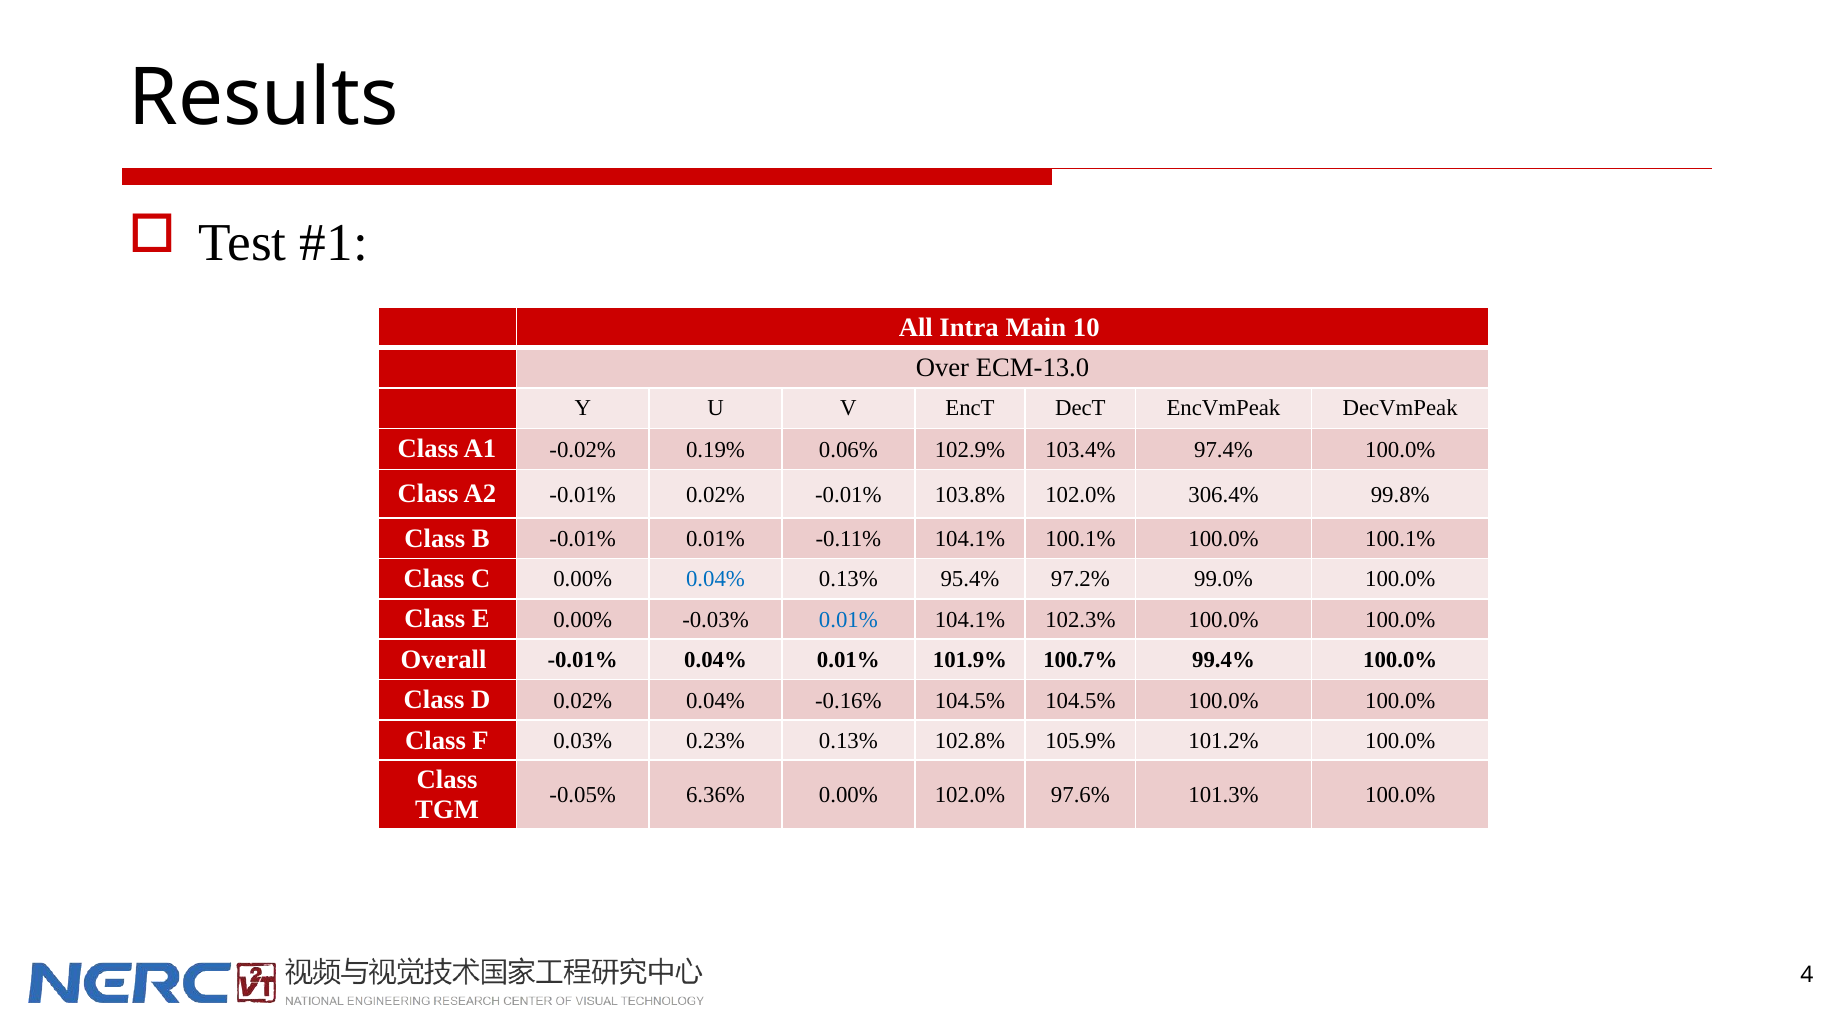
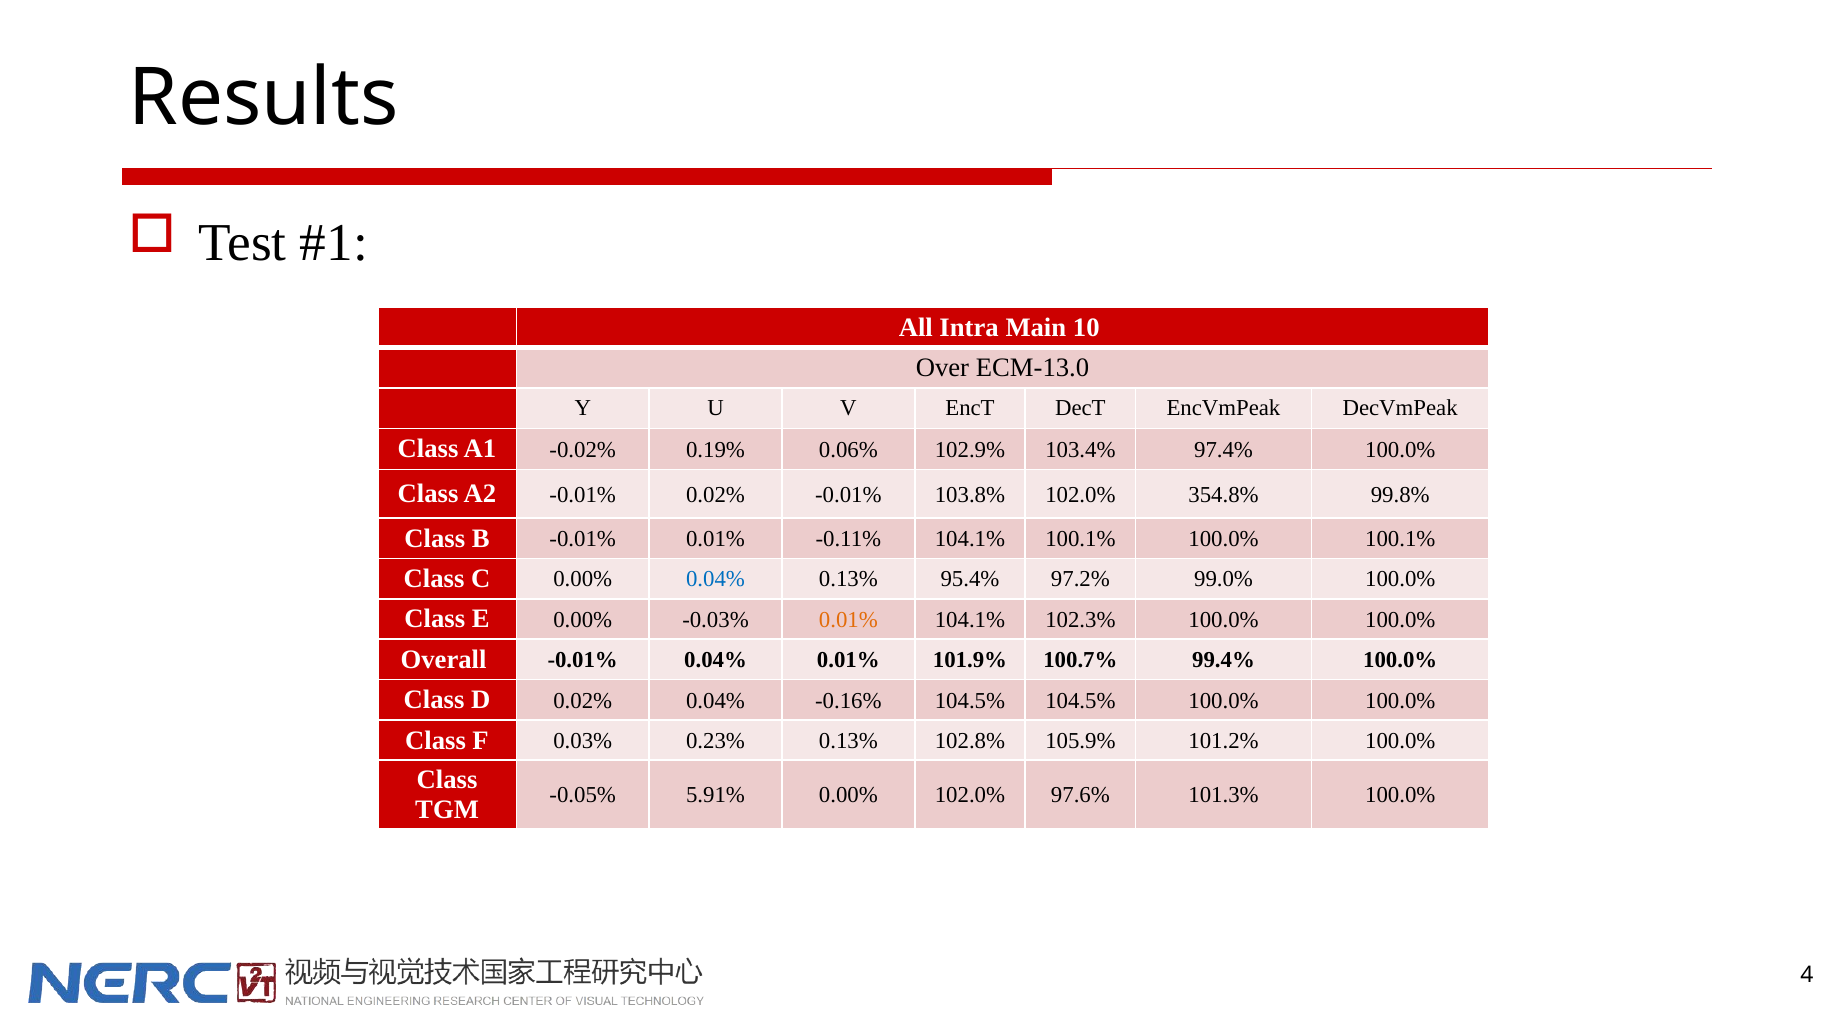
306.4%: 306.4% -> 354.8%
0.01% at (848, 620) colour: blue -> orange
6.36%: 6.36% -> 5.91%
